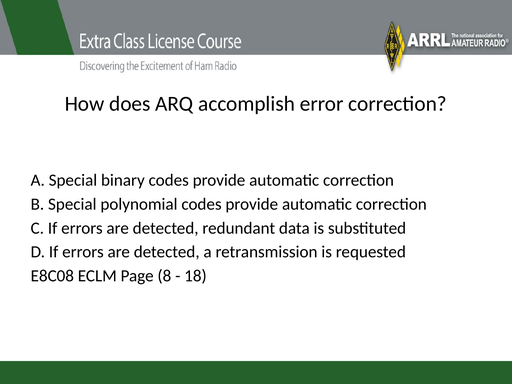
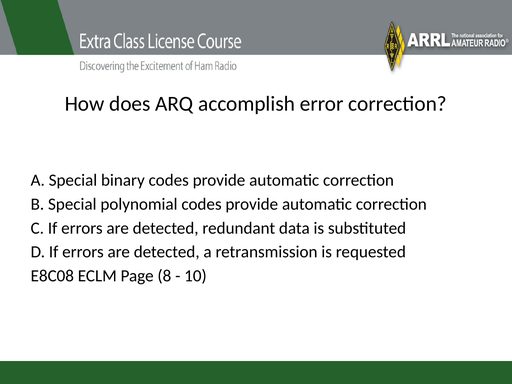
18: 18 -> 10
